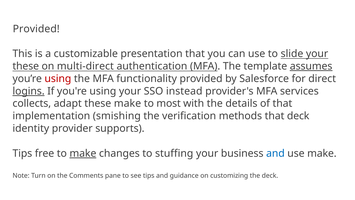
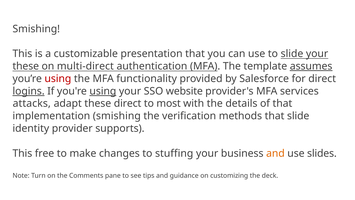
Provided at (36, 29): Provided -> Smishing
using at (103, 91) underline: none -> present
instead: instead -> website
collects: collects -> attacks
these make: make -> direct
that deck: deck -> slide
Tips at (22, 153): Tips -> This
make at (83, 153) underline: present -> none
and at (275, 153) colour: blue -> orange
use make: make -> slides
